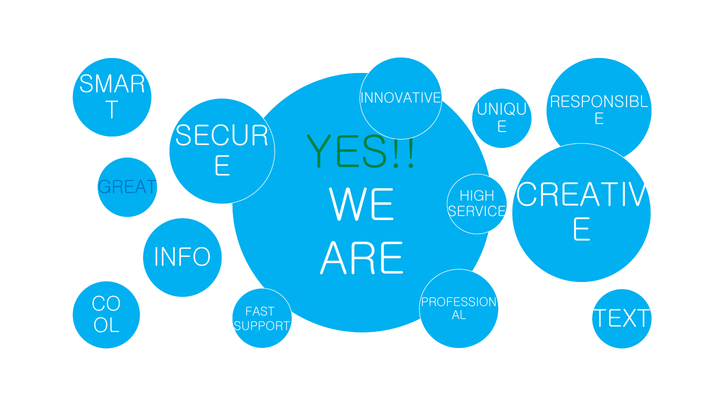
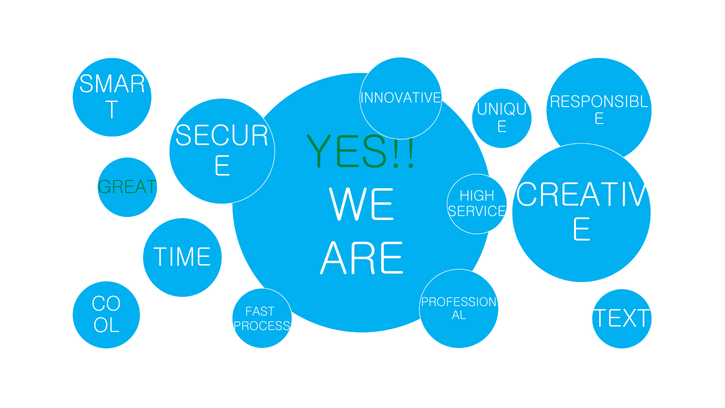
GREAT colour: blue -> green
INFO: INFO -> TIME
SUPPORT: SUPPORT -> PROCESS
